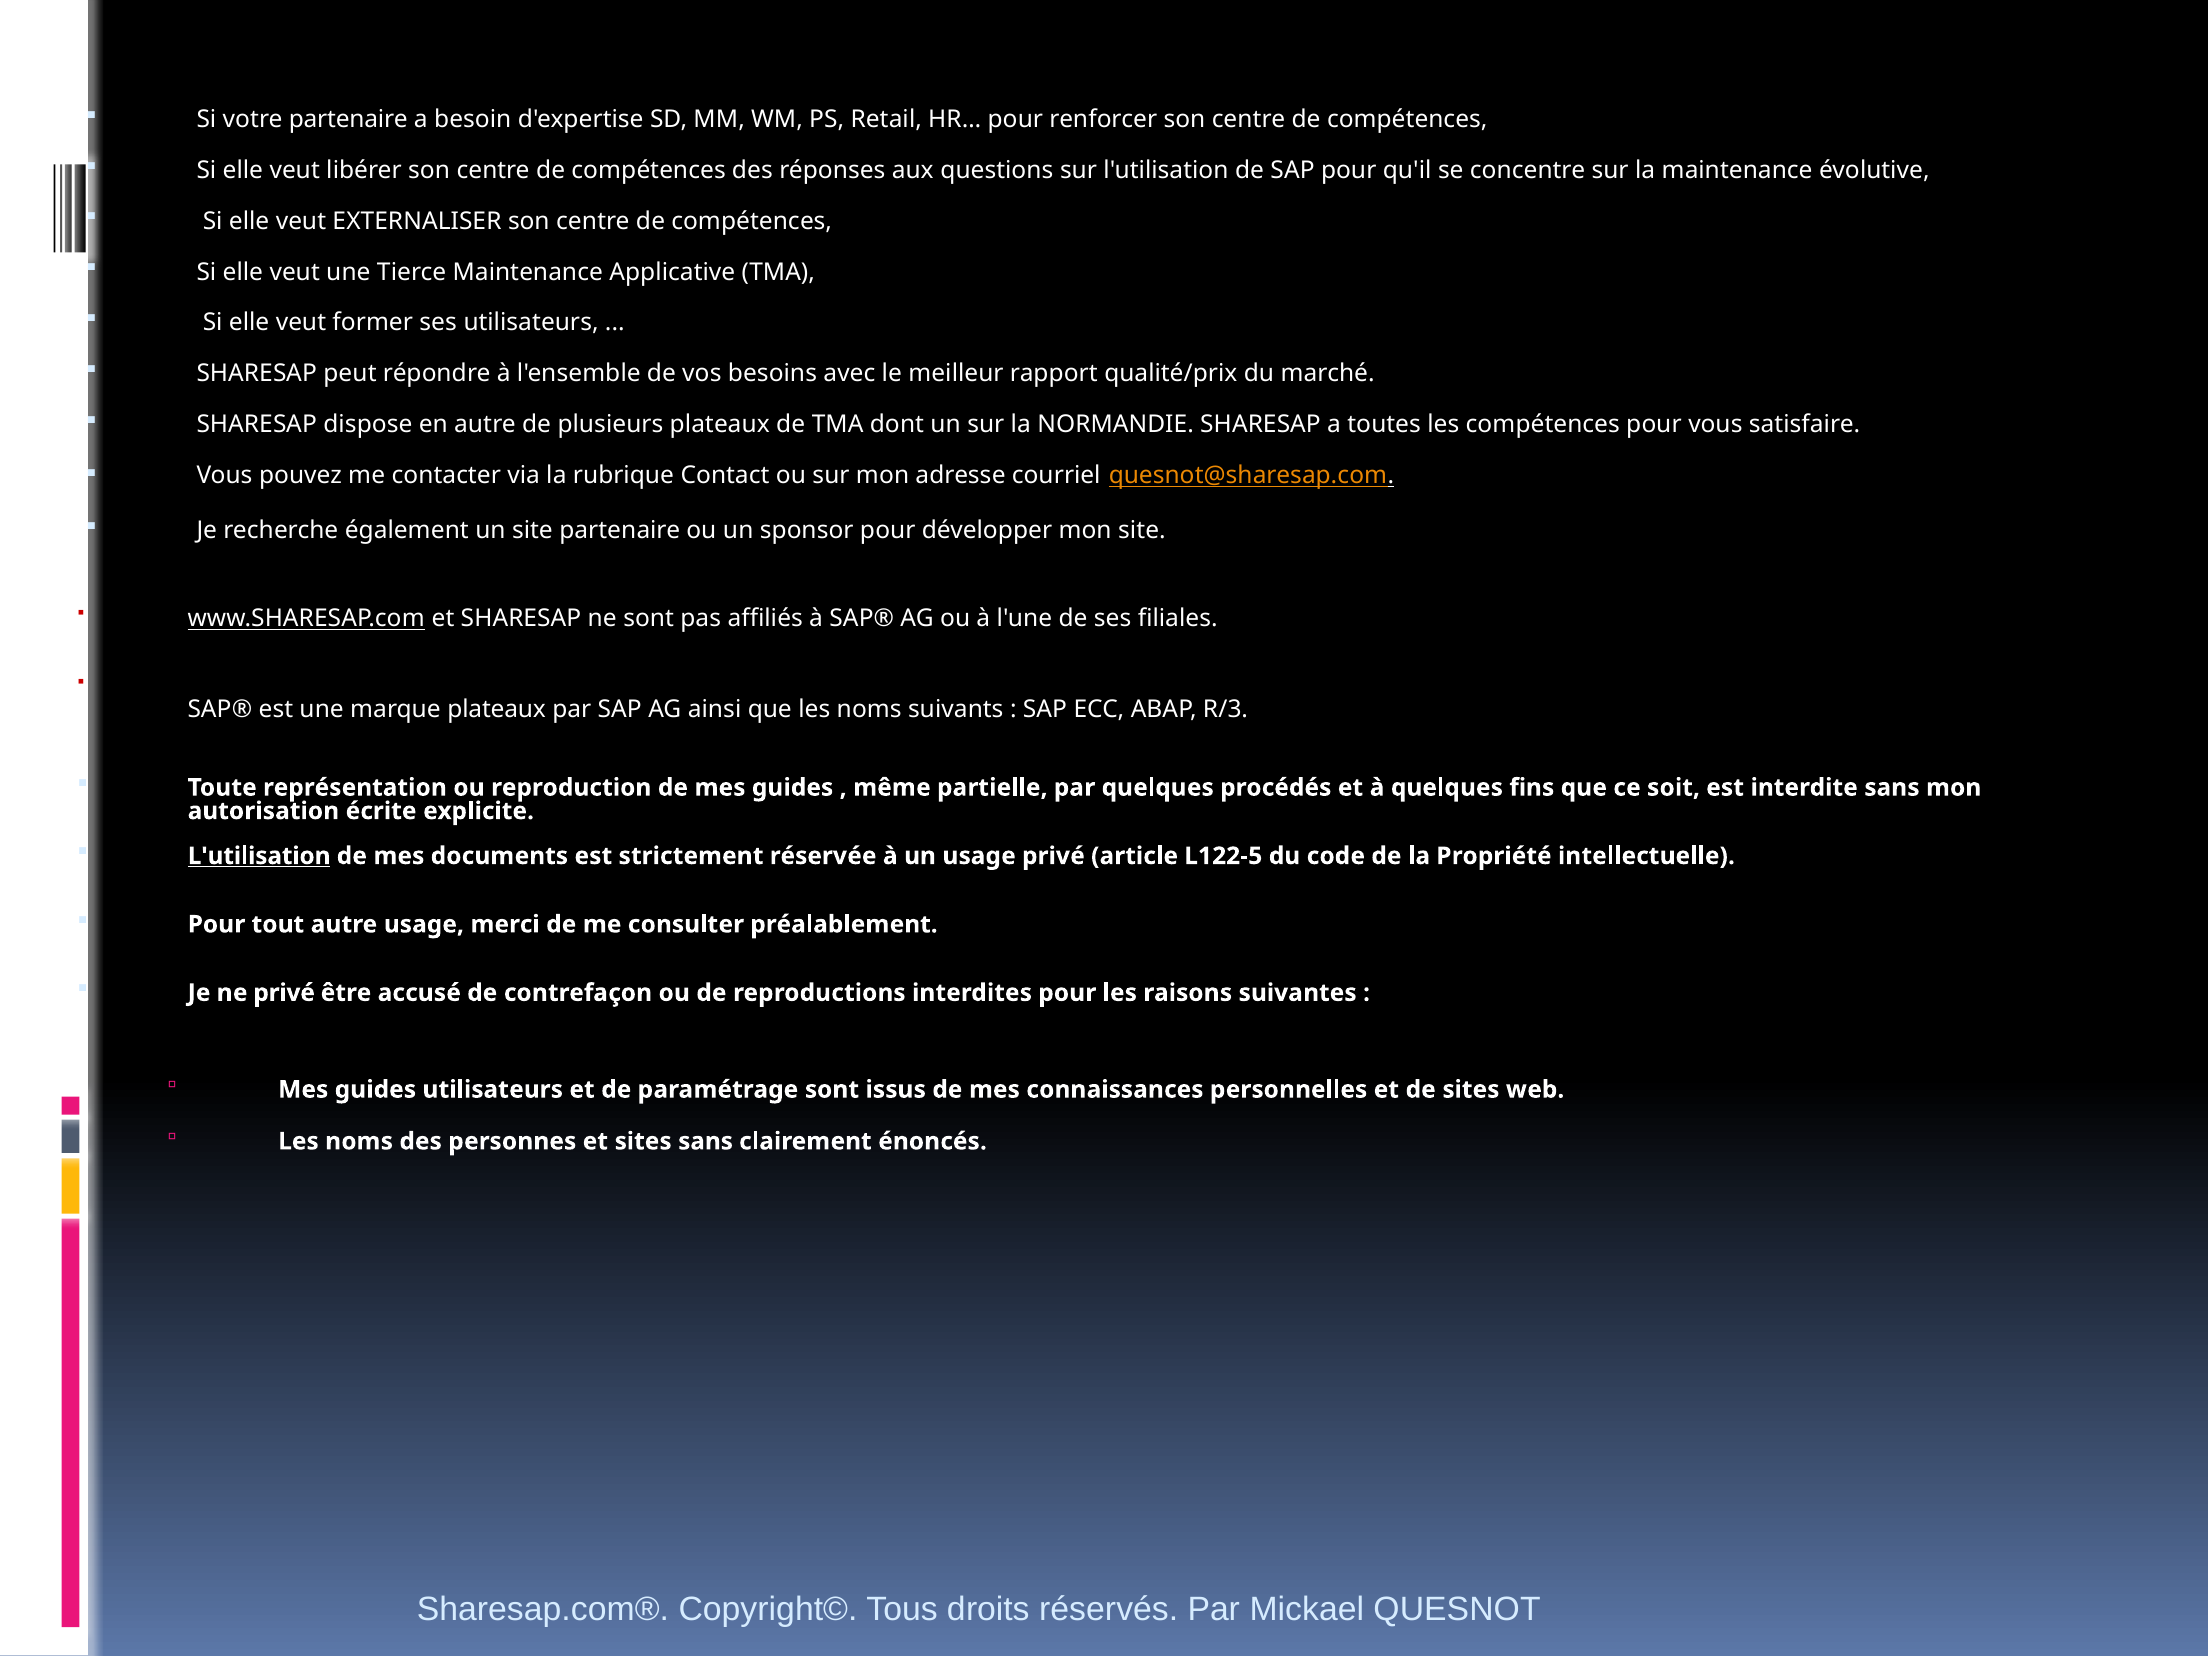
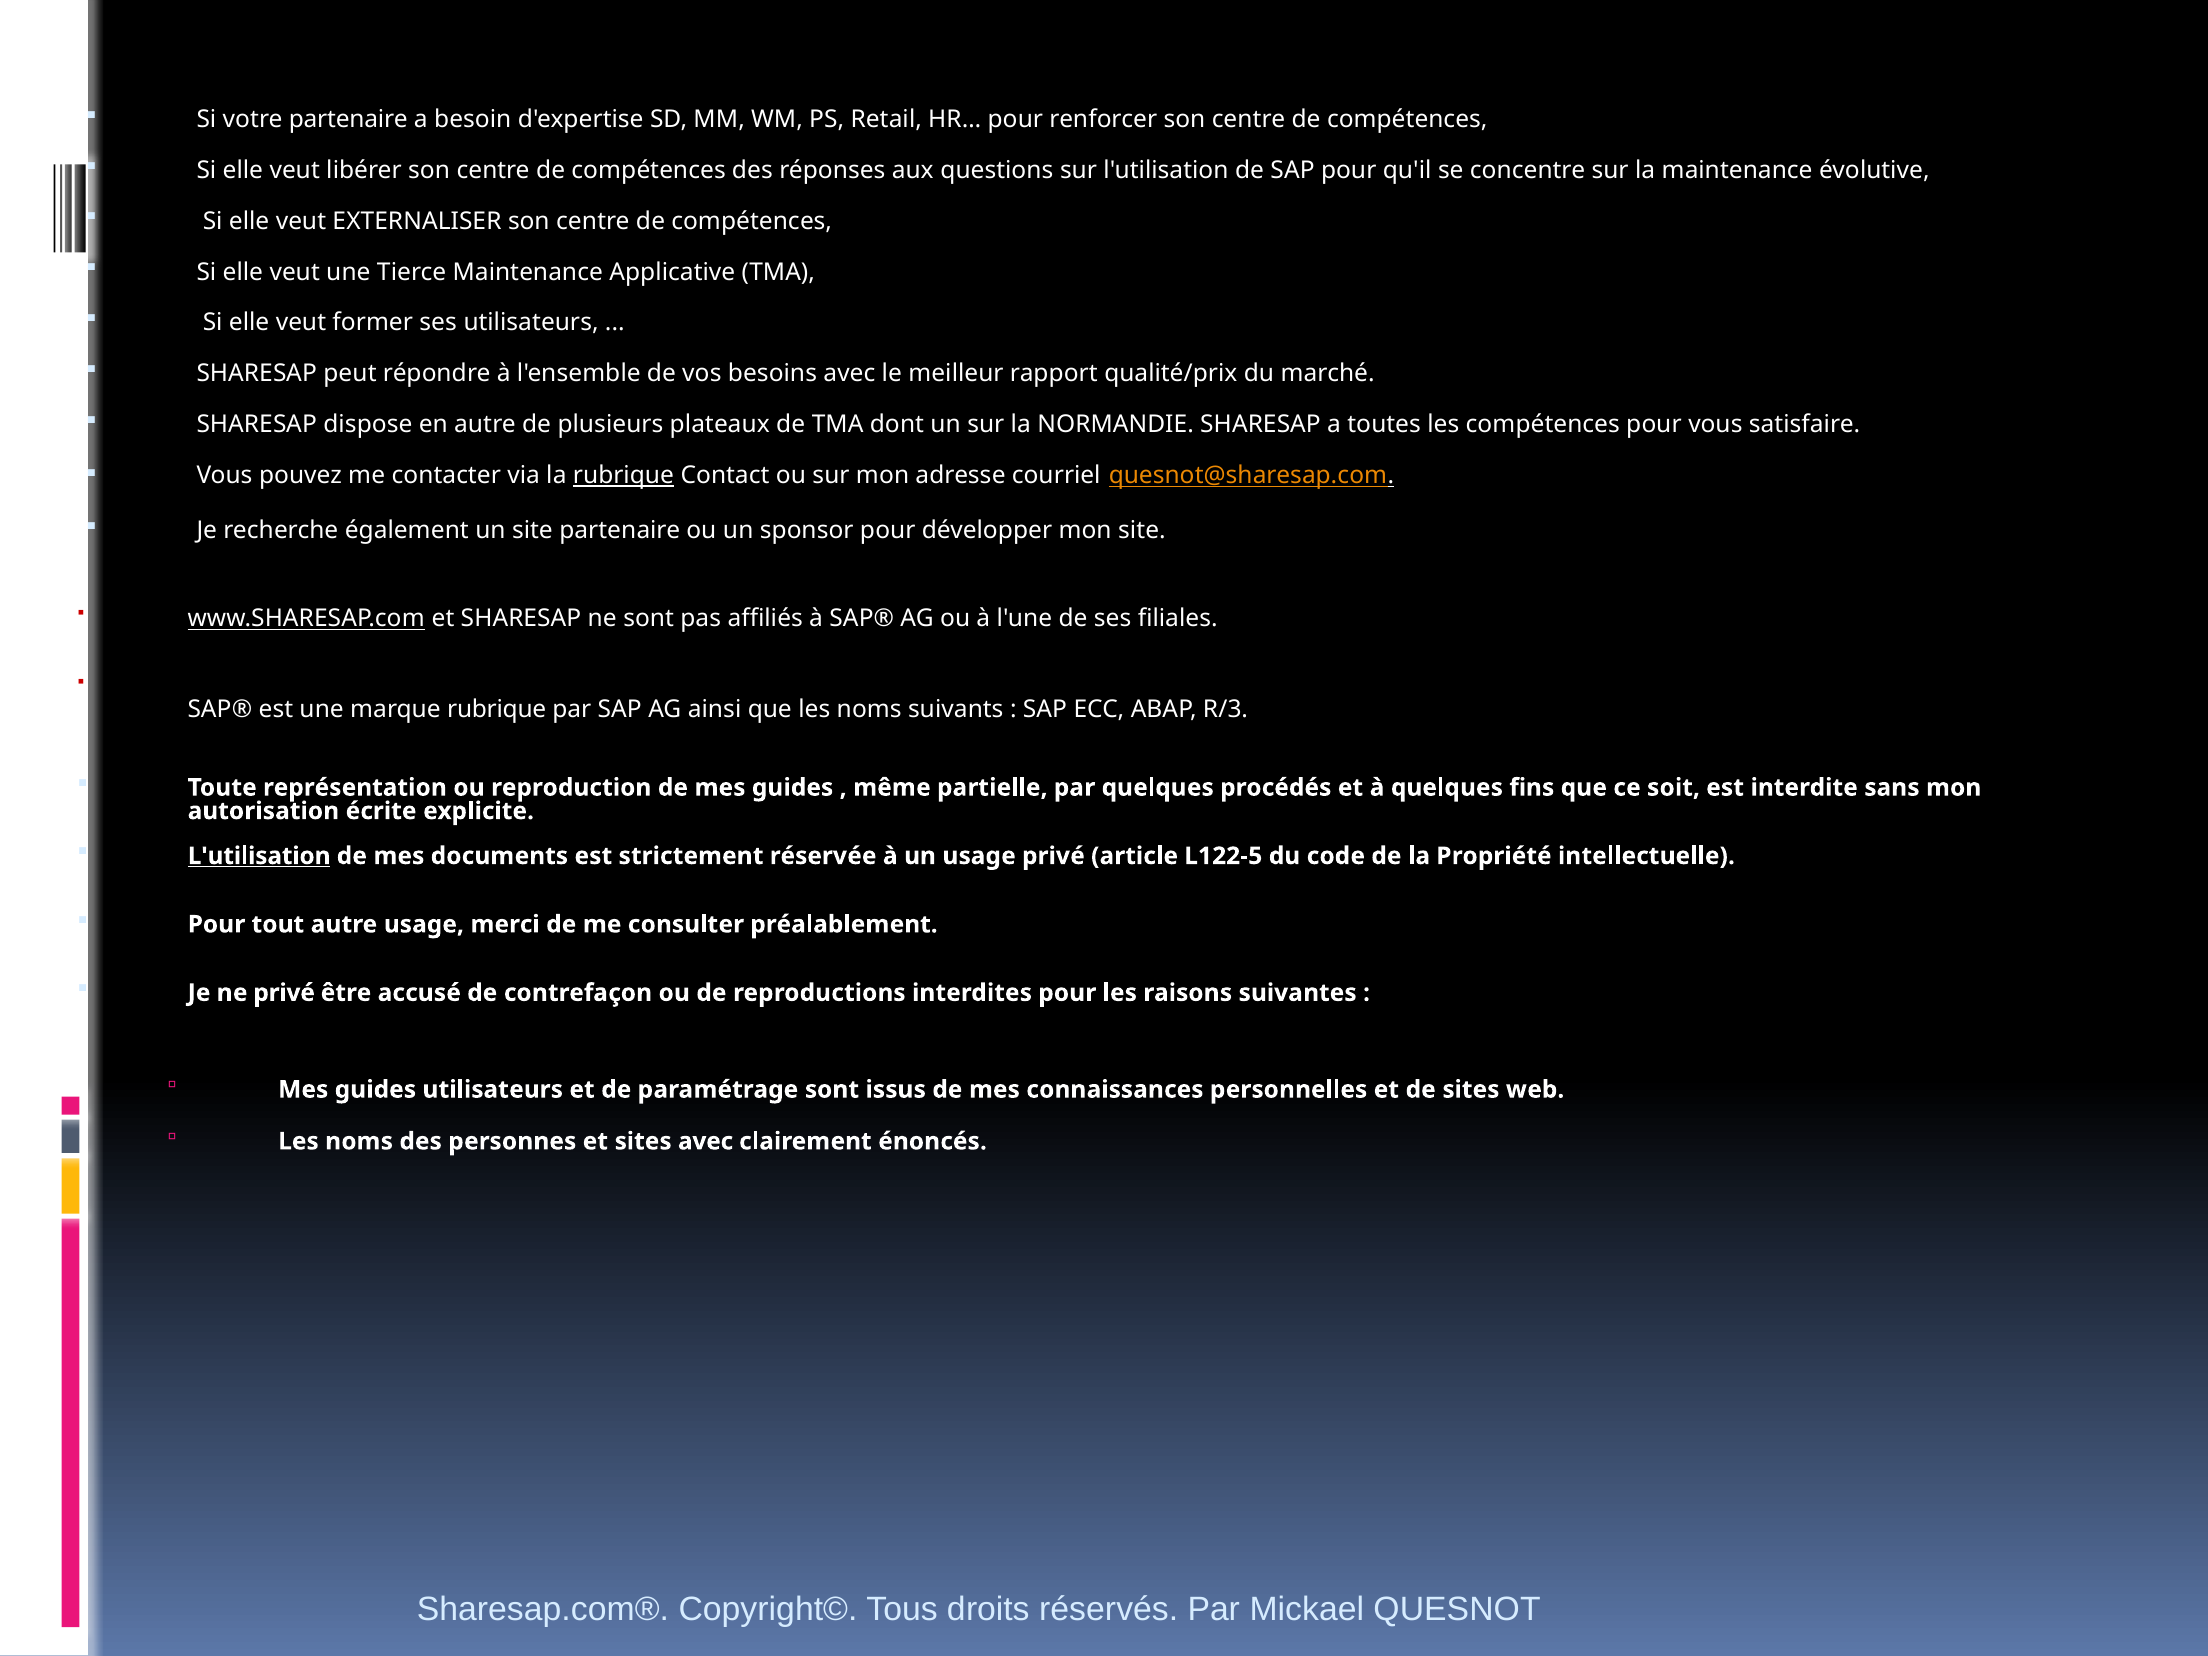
rubrique at (623, 475) underline: none -> present
marque plateaux: plateaux -> rubrique
sites sans: sans -> avec
